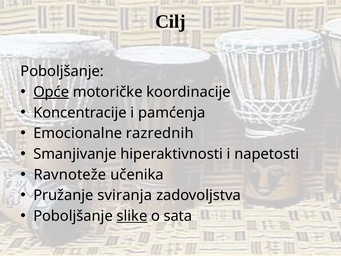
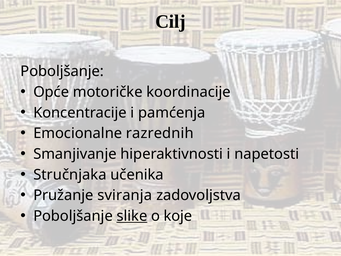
Opće underline: present -> none
Ravnoteže: Ravnoteže -> Stručnjaka
sata: sata -> koje
